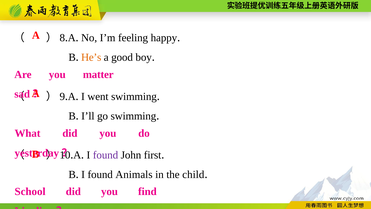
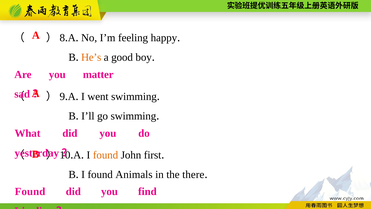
found at (106, 155) colour: purple -> orange
child: child -> there
School at (30, 191): School -> Found
